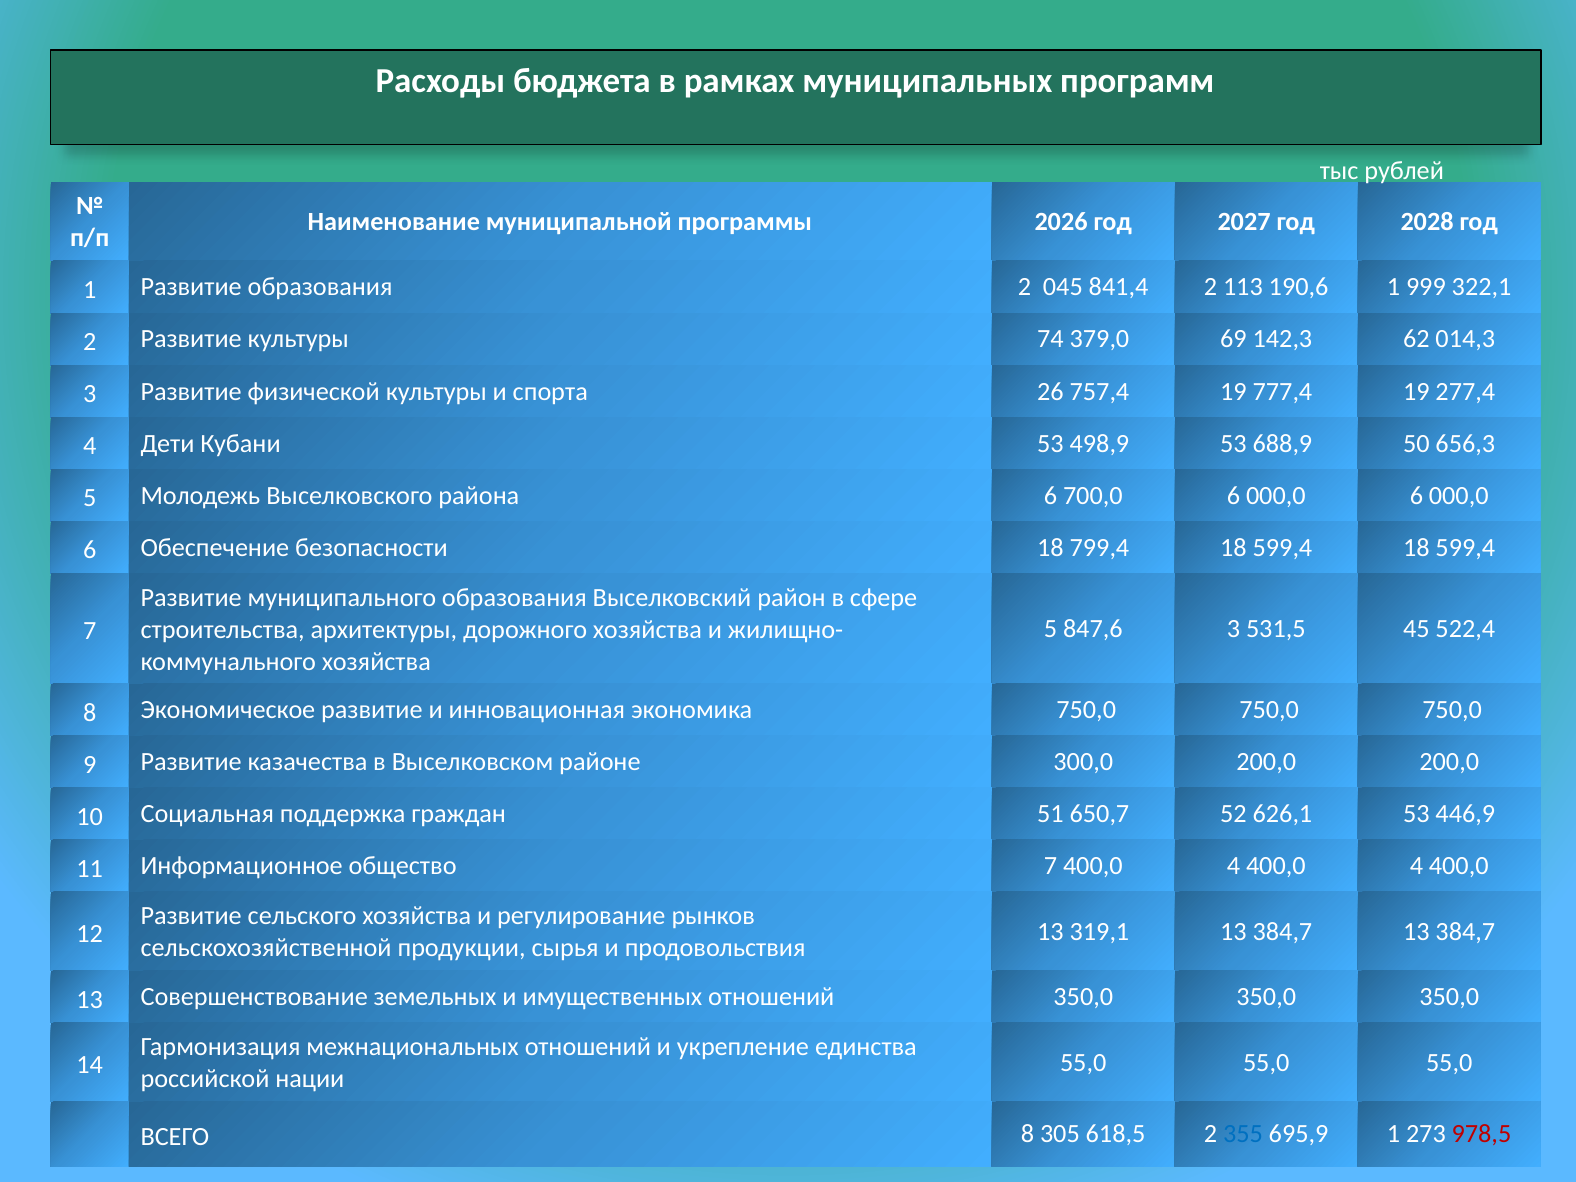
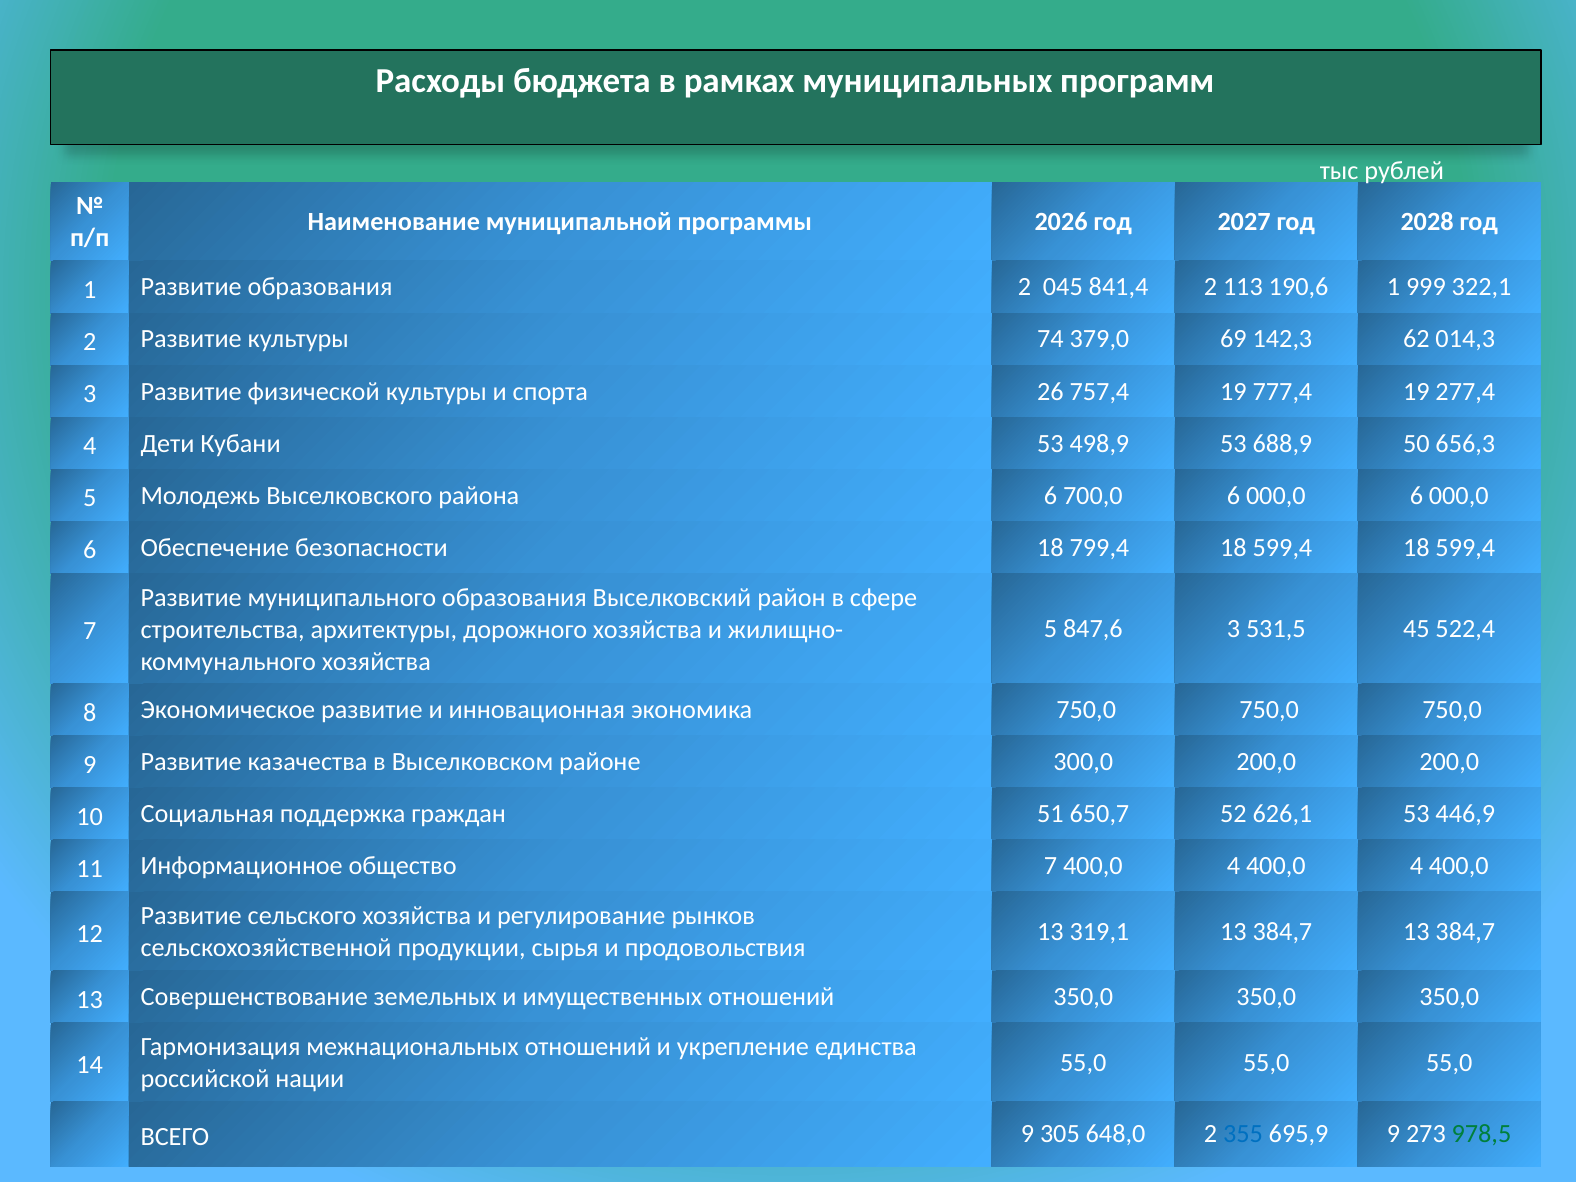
ВСЕГО 8: 8 -> 9
618,5: 618,5 -> 648,0
695,9 1: 1 -> 9
978,5 colour: red -> green
